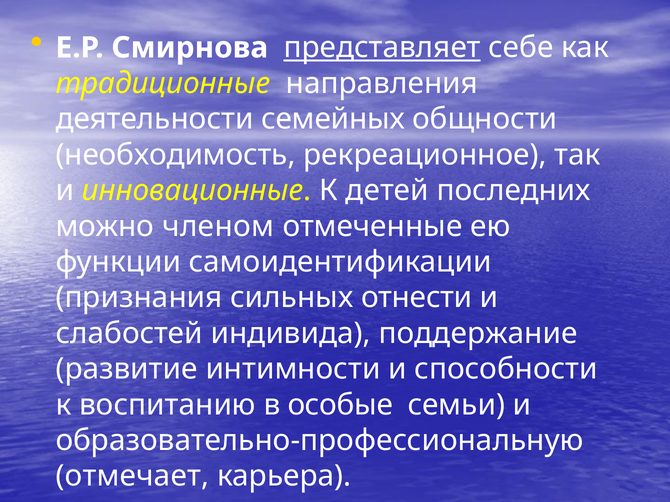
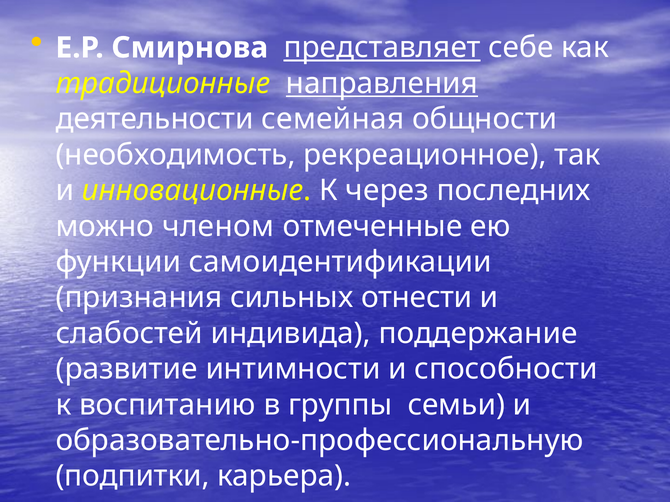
направления underline: none -> present
семейных: семейных -> семейная
детей: детей -> через
особые: особые -> группы
отмечает: отмечает -> подпитки
